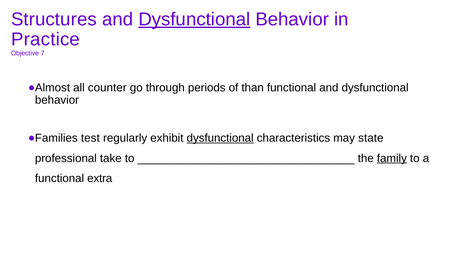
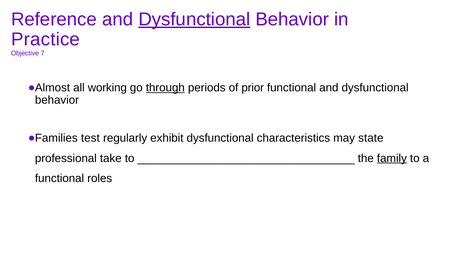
Structures: Structures -> Reference
counter: counter -> working
through underline: none -> present
than: than -> prior
dysfunctional at (220, 138) underline: present -> none
extra: extra -> roles
